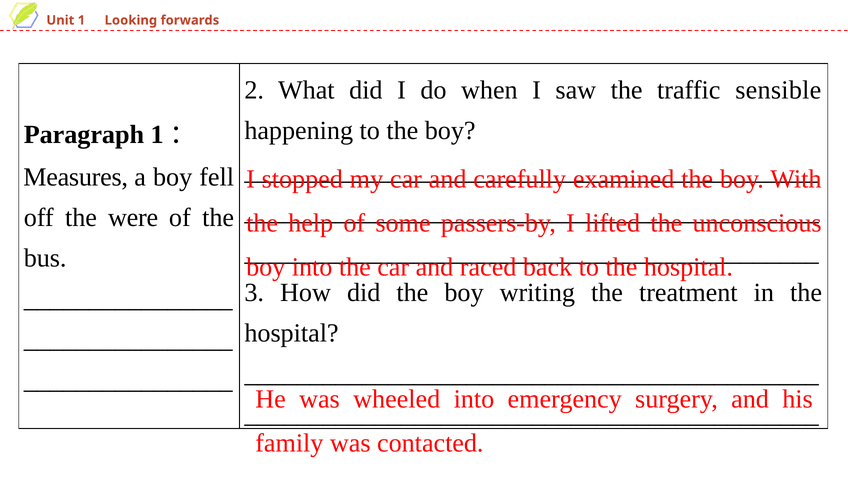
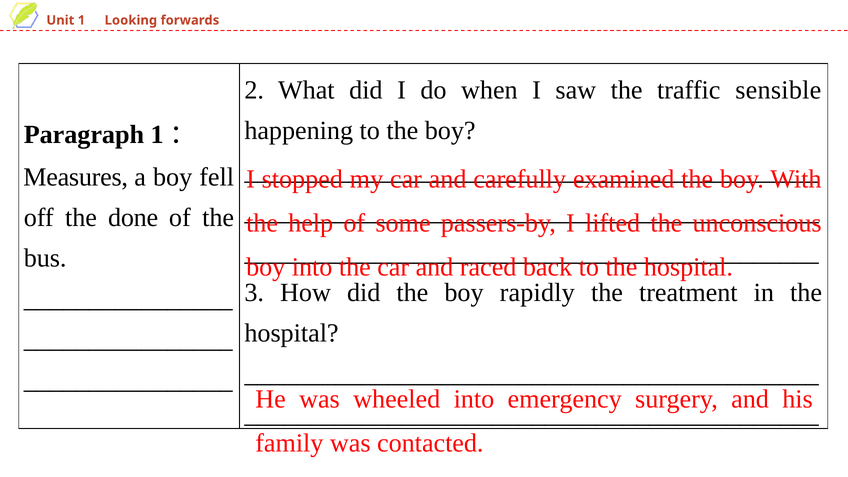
were: were -> done
writing: writing -> rapidly
